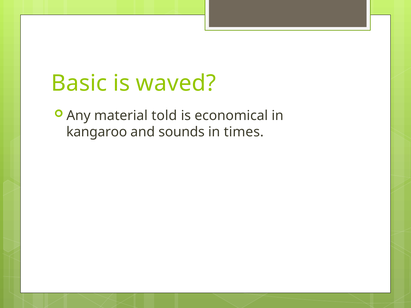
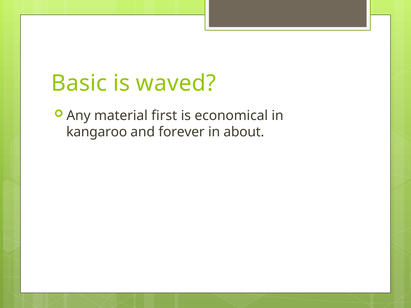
told: told -> first
sounds: sounds -> forever
times: times -> about
